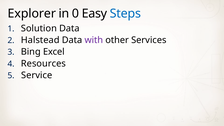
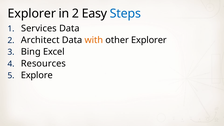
in 0: 0 -> 2
Solution: Solution -> Services
Halstead: Halstead -> Architect
with colour: purple -> orange
other Services: Services -> Explorer
Service: Service -> Explore
